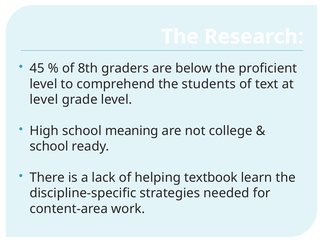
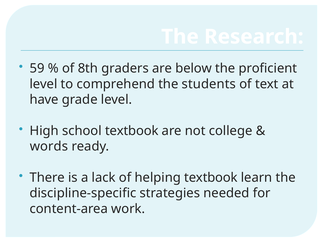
45: 45 -> 59
level at (44, 100): level -> have
school meaning: meaning -> textbook
school at (49, 147): school -> words
